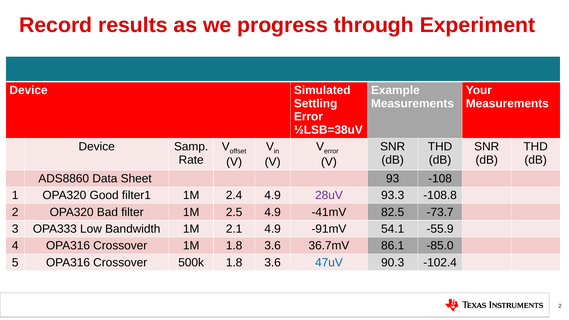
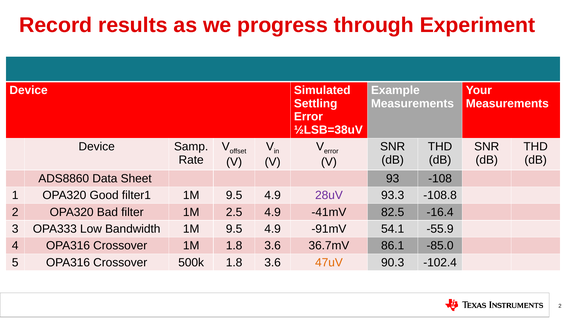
filter1 1M 2.4: 2.4 -> 9.5
-73.7: -73.7 -> -16.4
Bandwidth 1M 2.1: 2.1 -> 9.5
47uV colour: blue -> orange
